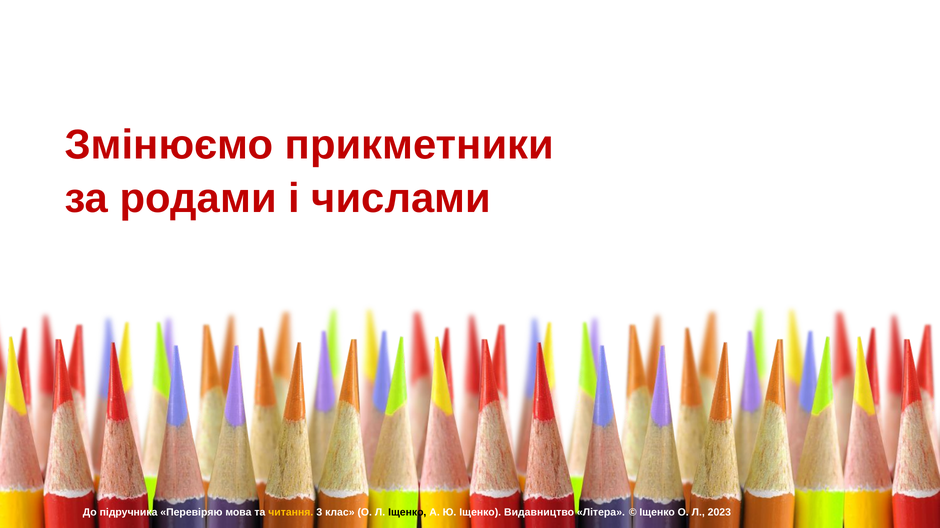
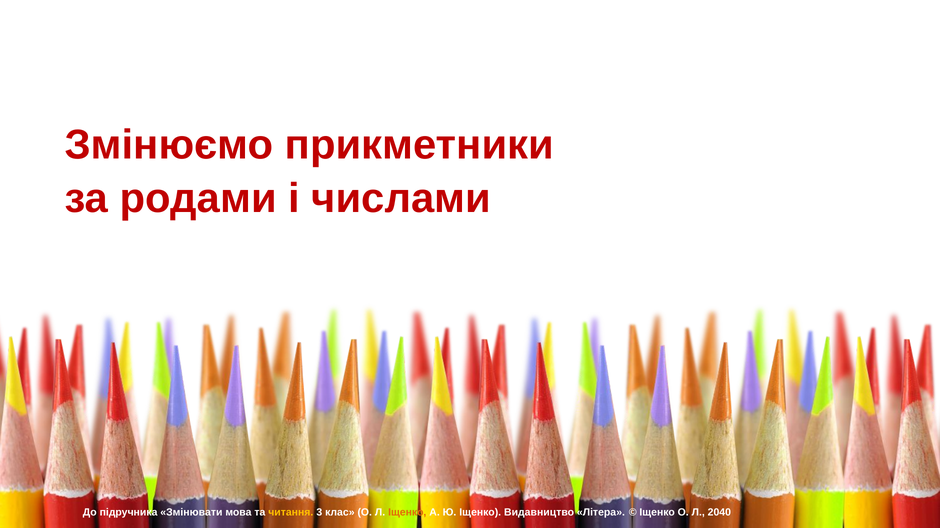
Перевіряю: Перевіряю -> Змінювати
Іщенко at (407, 513) colour: black -> orange
2023: 2023 -> 2040
